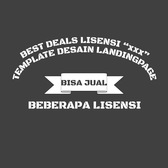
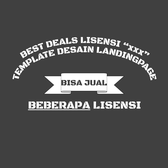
BEBERAPA underline: none -> present
